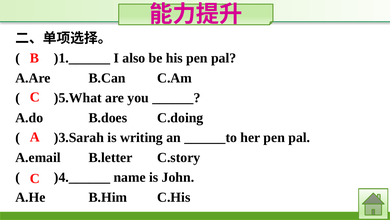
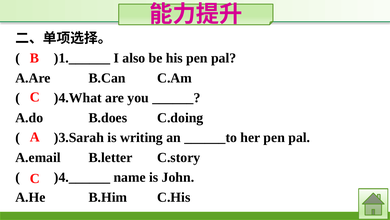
)5.What: )5.What -> )4.What
